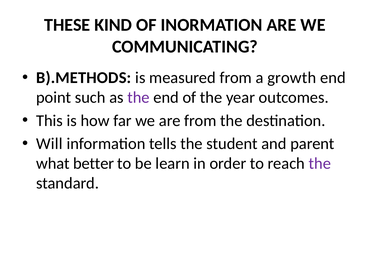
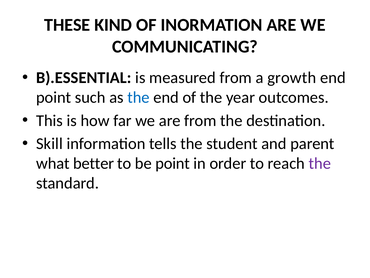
B).METHODS: B).METHODS -> B).ESSENTIAL
the at (138, 97) colour: purple -> blue
Will: Will -> Skill
be learn: learn -> point
